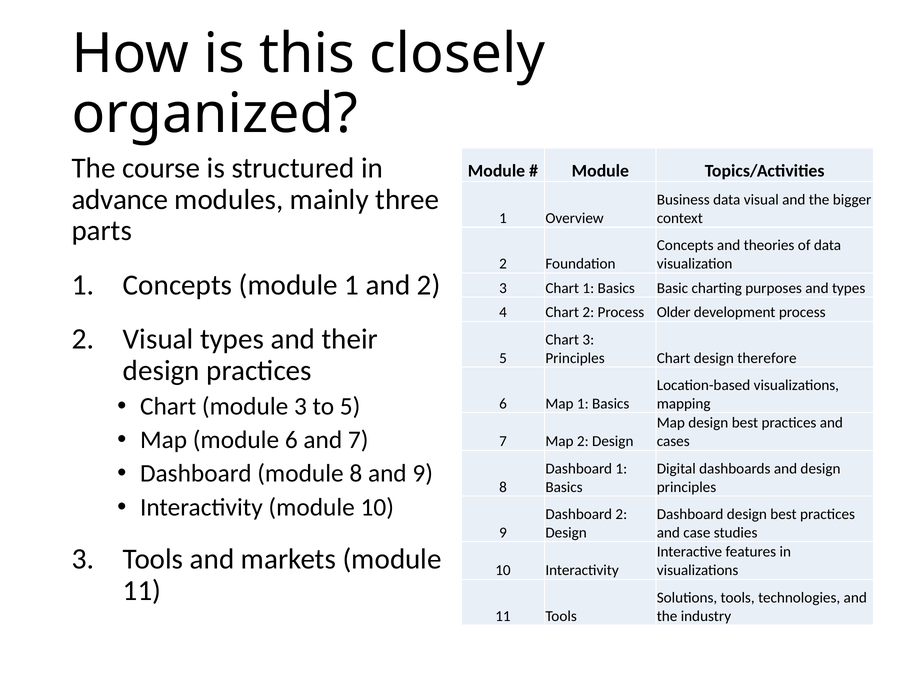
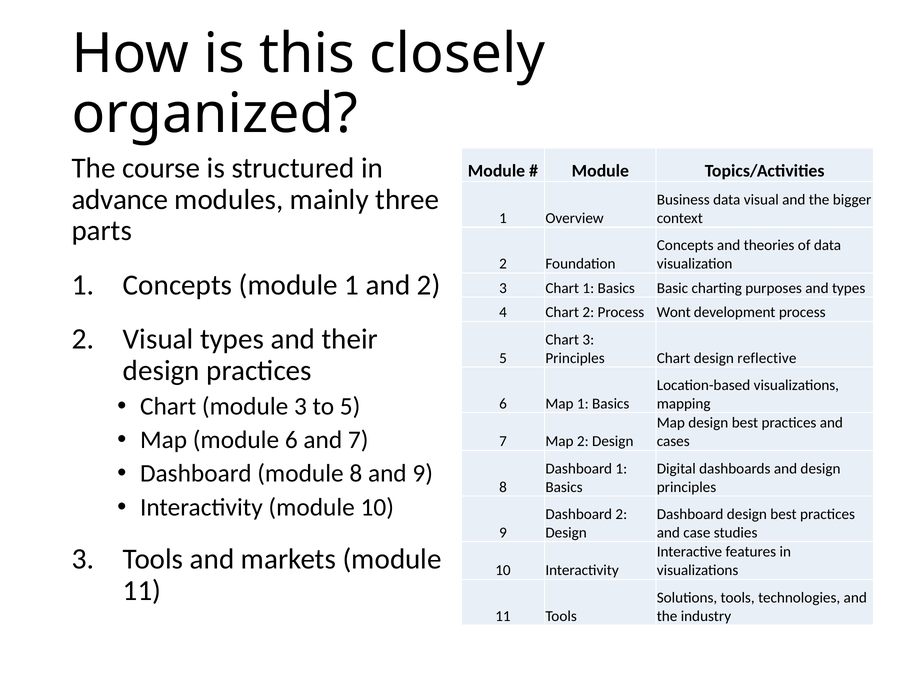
Older: Older -> Wont
therefore: therefore -> reflective
